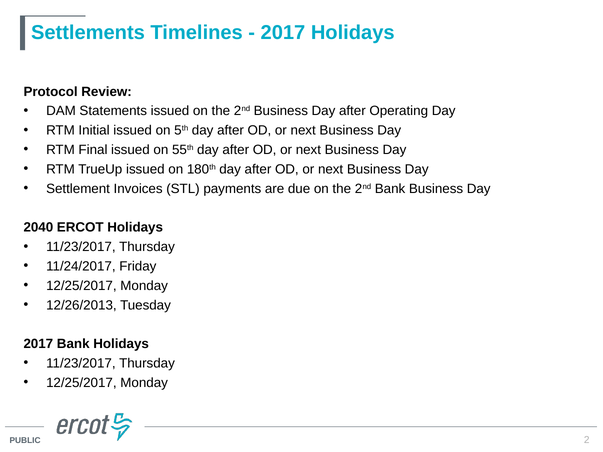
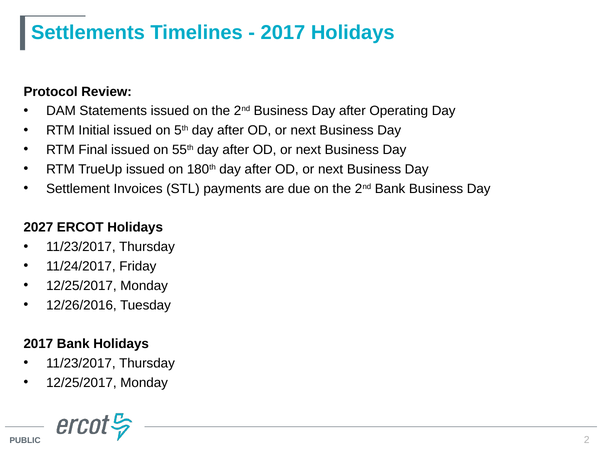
2040: 2040 -> 2027
12/26/2013: 12/26/2013 -> 12/26/2016
